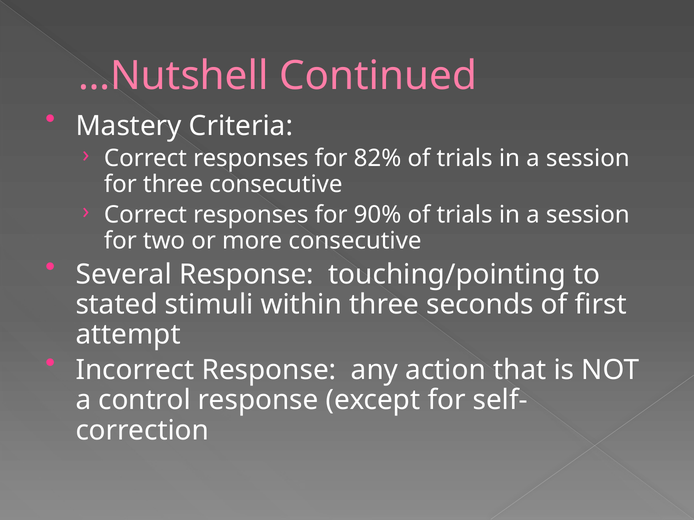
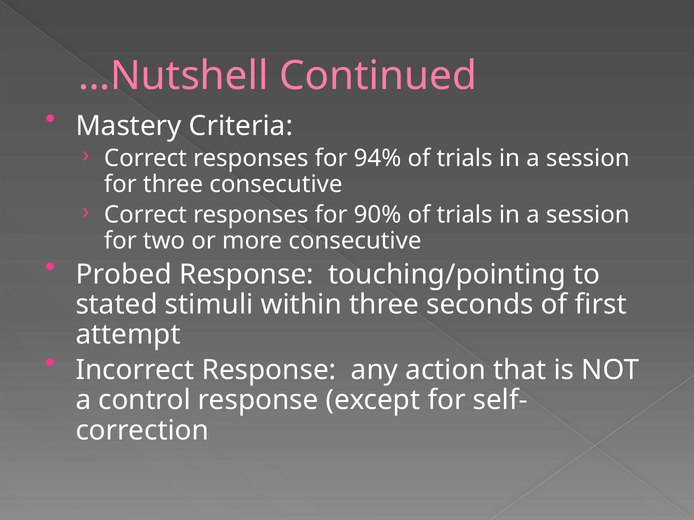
82%: 82% -> 94%
Several: Several -> Probed
